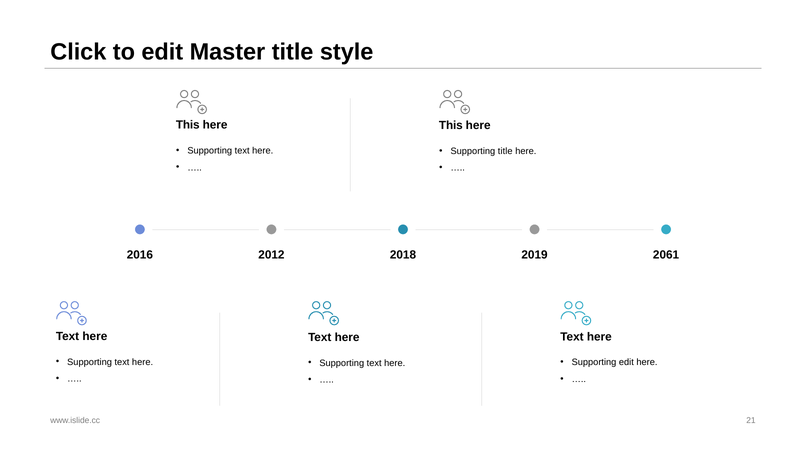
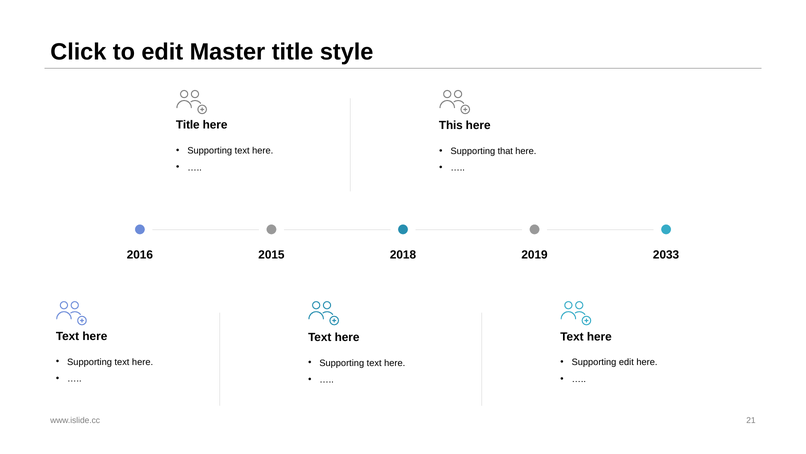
This at (188, 125): This -> Title
Supporting title: title -> that
2012: 2012 -> 2015
2061: 2061 -> 2033
